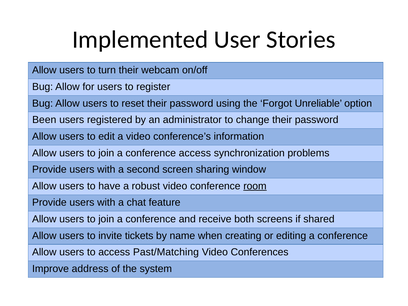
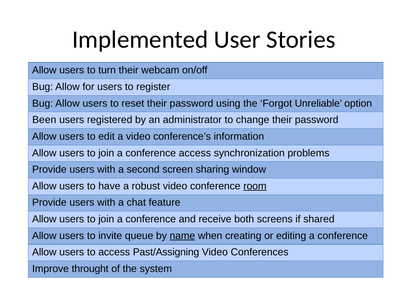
tickets: tickets -> queue
name underline: none -> present
Past/Matching: Past/Matching -> Past/Assigning
address: address -> throught
